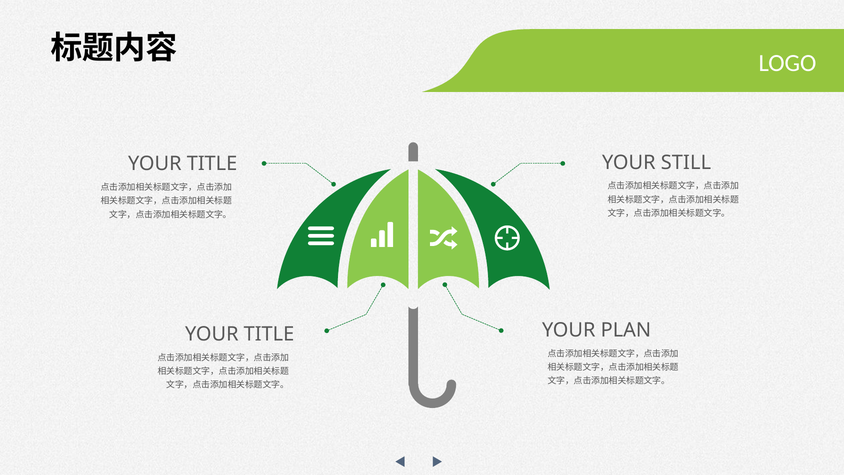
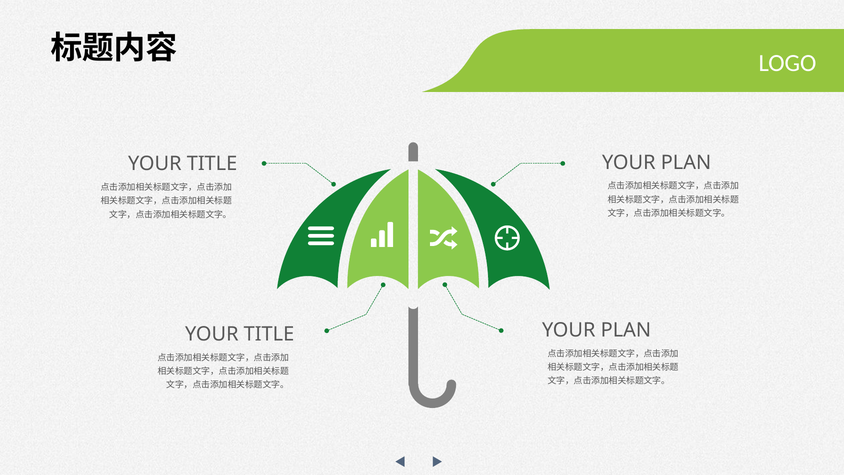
STILL at (686, 162): STILL -> PLAN
